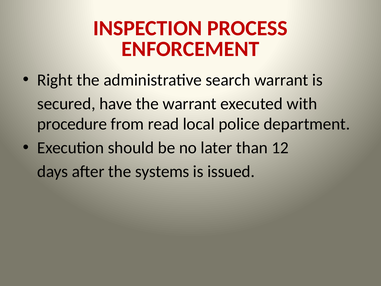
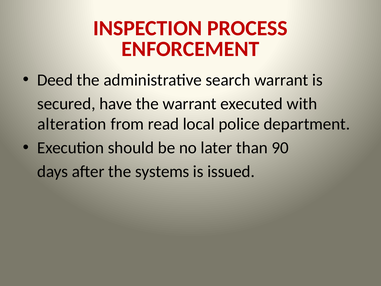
Right: Right -> Deed
procedure: procedure -> alteration
12: 12 -> 90
